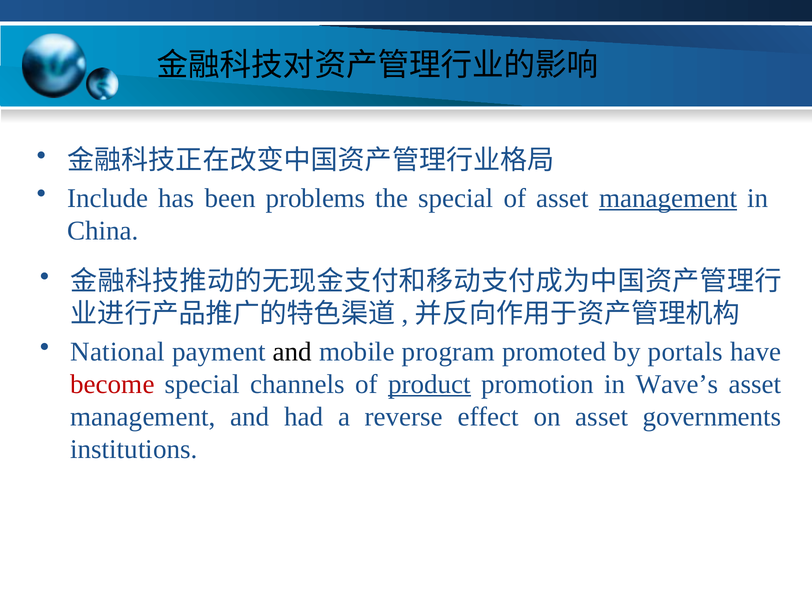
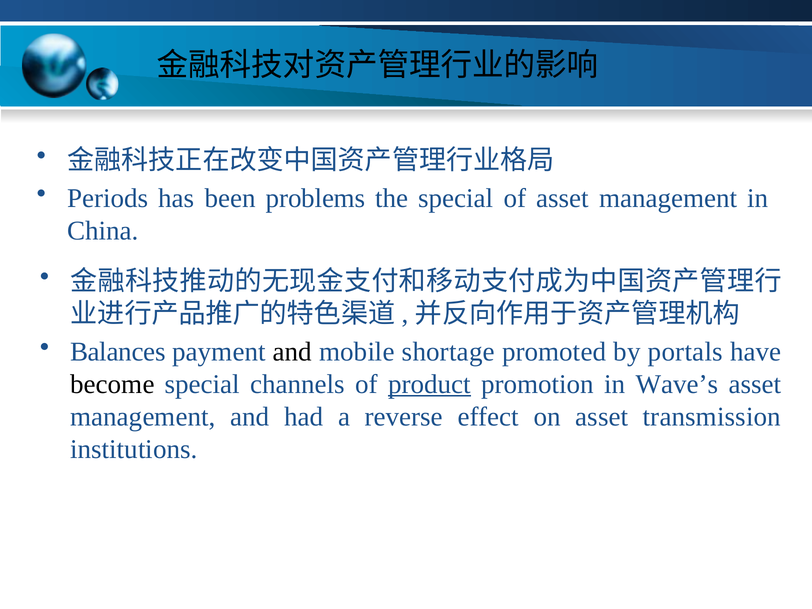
Include: Include -> Periods
management at (668, 198) underline: present -> none
National: National -> Balances
program: program -> shortage
become colour: red -> black
governments: governments -> transmission
